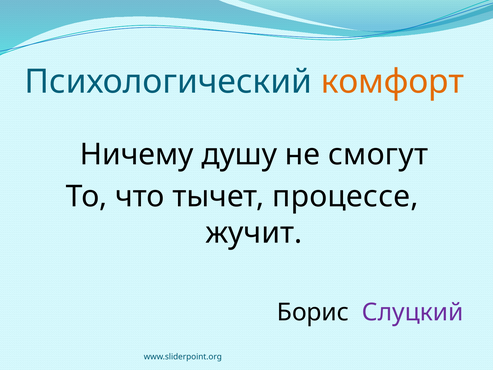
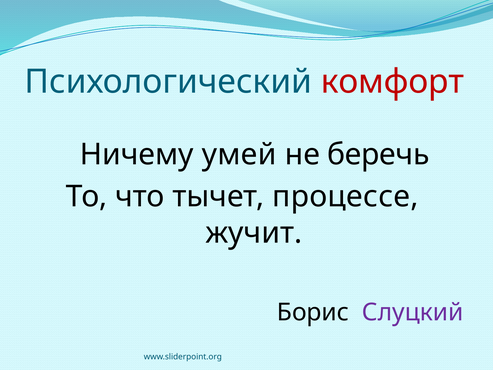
комфорт colour: orange -> red
душу: душу -> умей
смогут: смогут -> беречь
